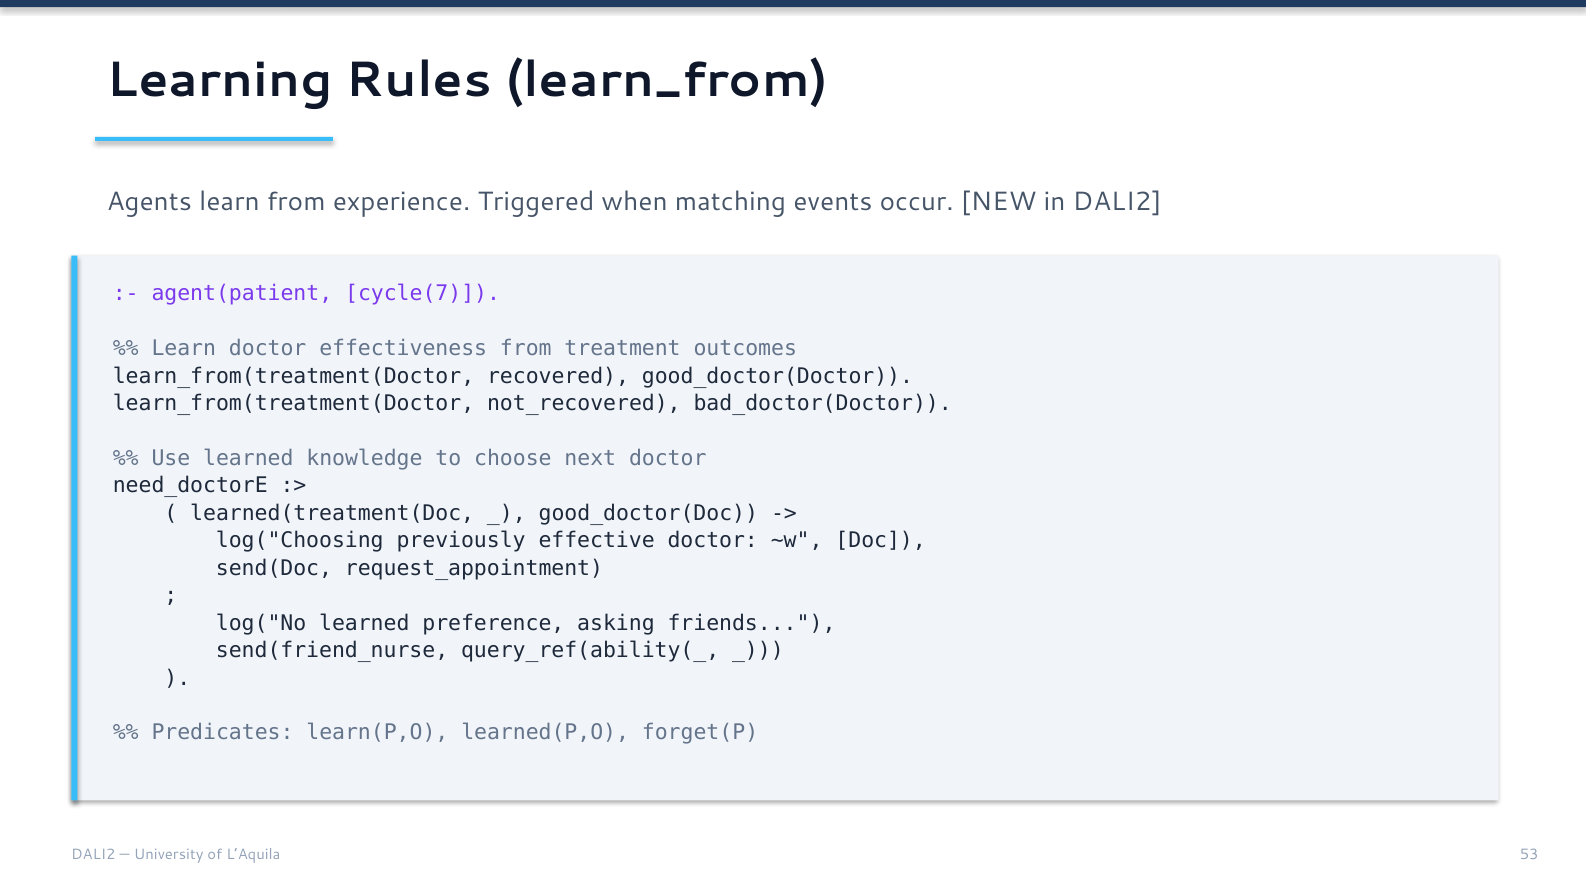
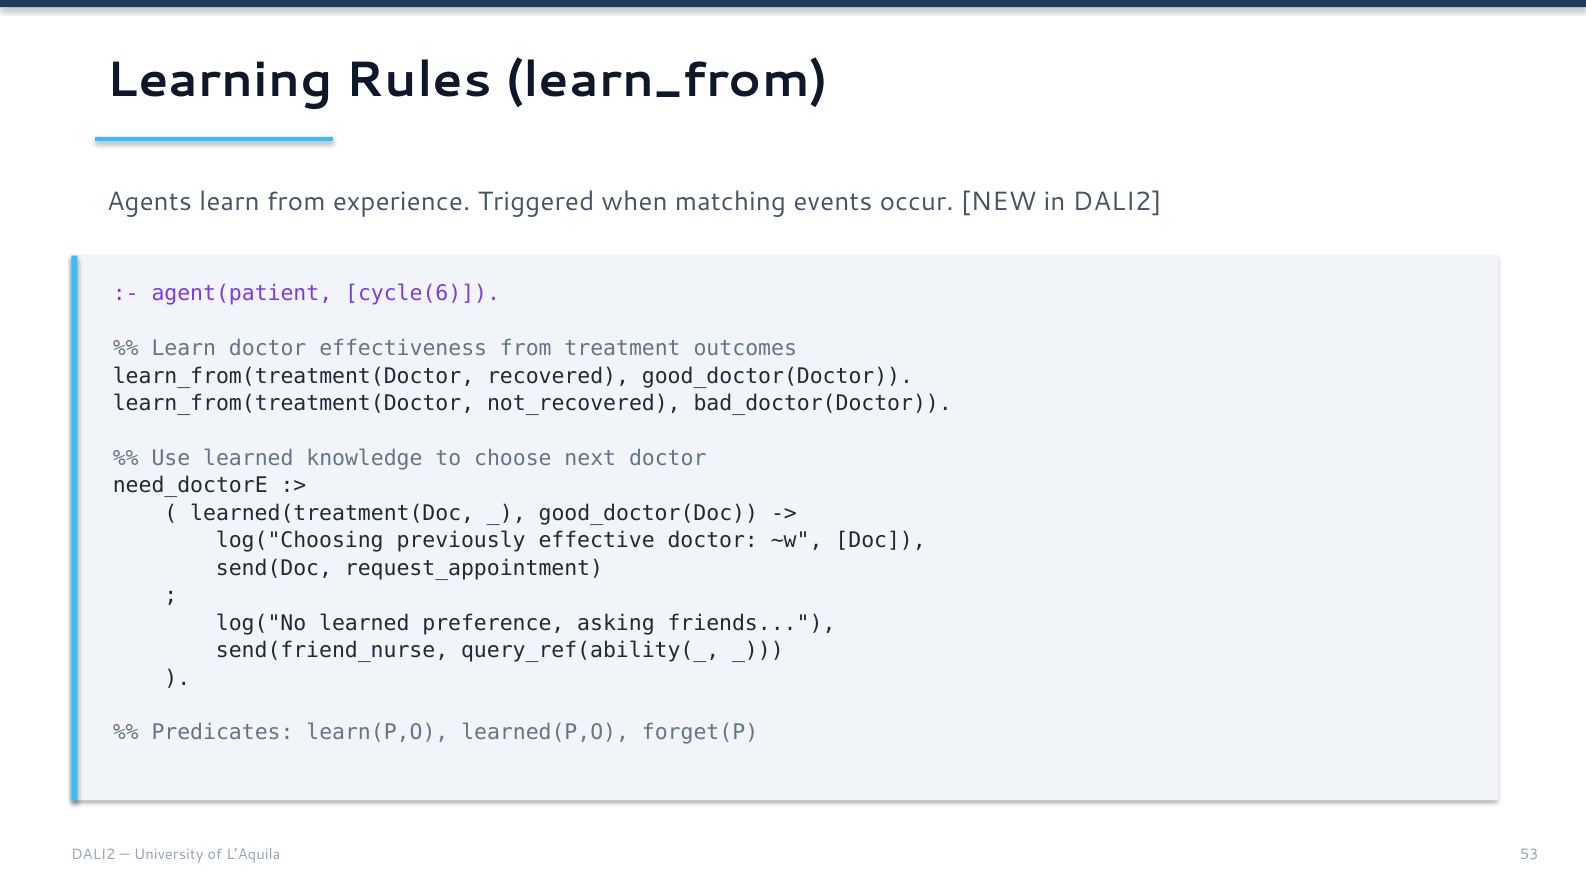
cycle(7: cycle(7 -> cycle(6
